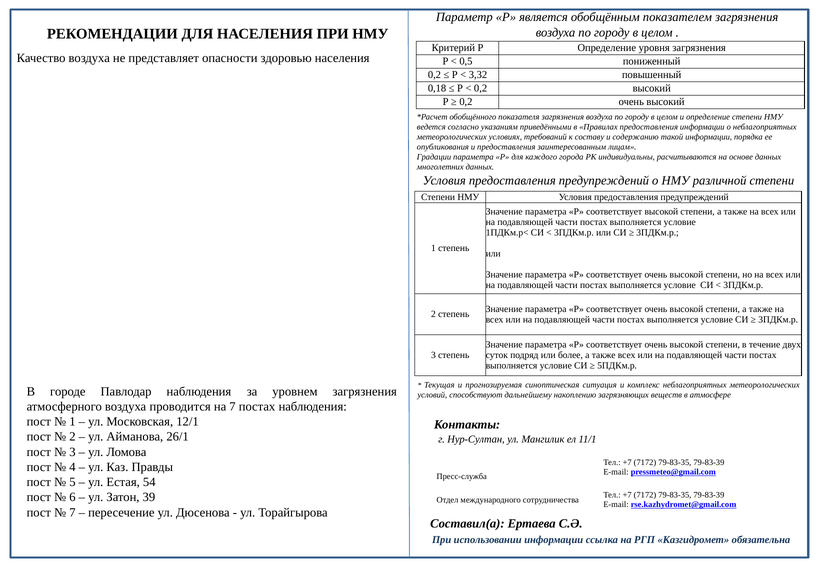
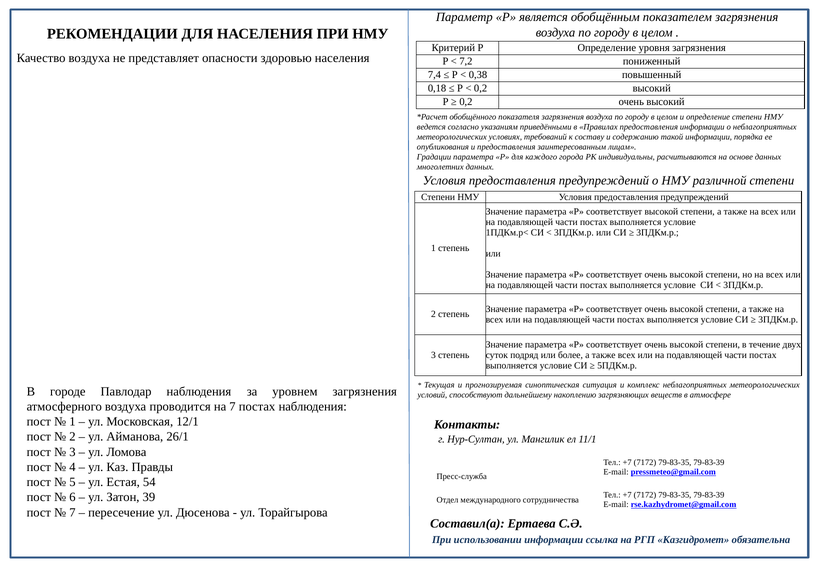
0,5: 0,5 -> 7,2
0,2 at (434, 75): 0,2 -> 7,4
3,32: 3,32 -> 0,38
